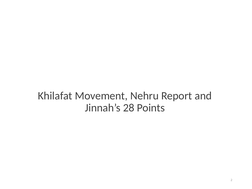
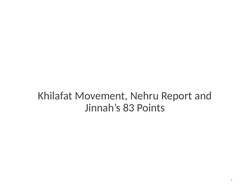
28: 28 -> 83
